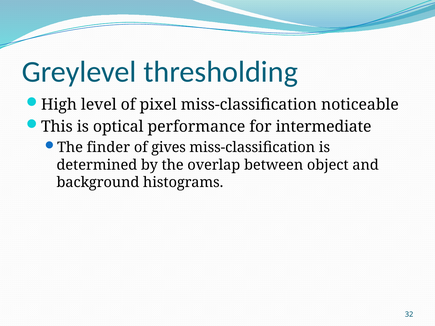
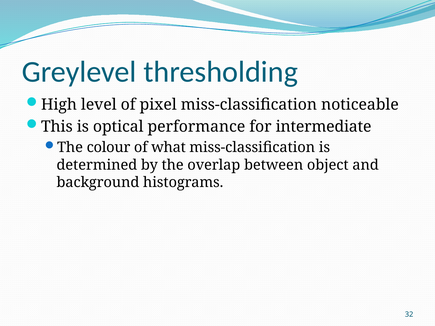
finder: finder -> colour
gives: gives -> what
